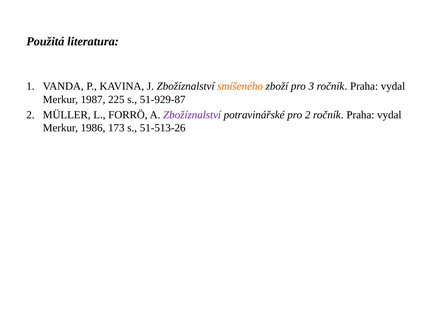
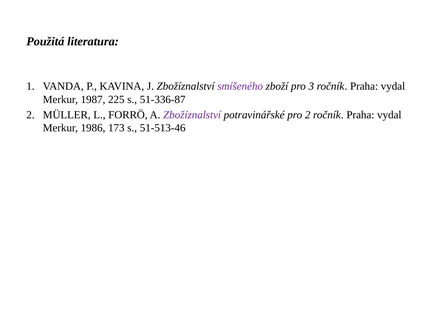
smíšeného colour: orange -> purple
51-929-87: 51-929-87 -> 51-336-87
51-513-26: 51-513-26 -> 51-513-46
